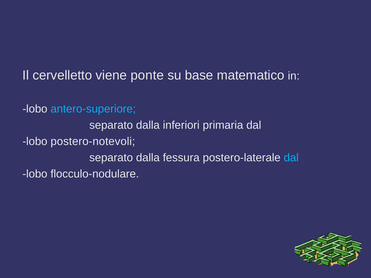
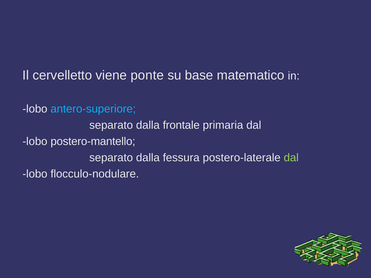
inferiori: inferiori -> frontale
postero-notevoli: postero-notevoli -> postero-mantello
dal at (291, 158) colour: light blue -> light green
